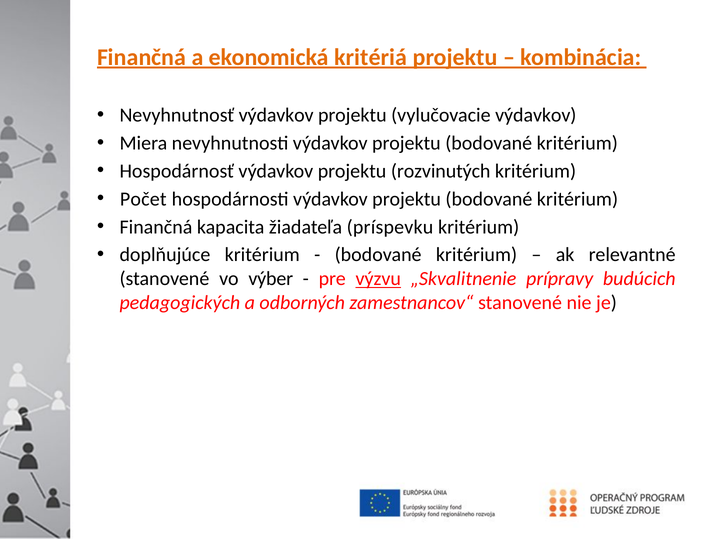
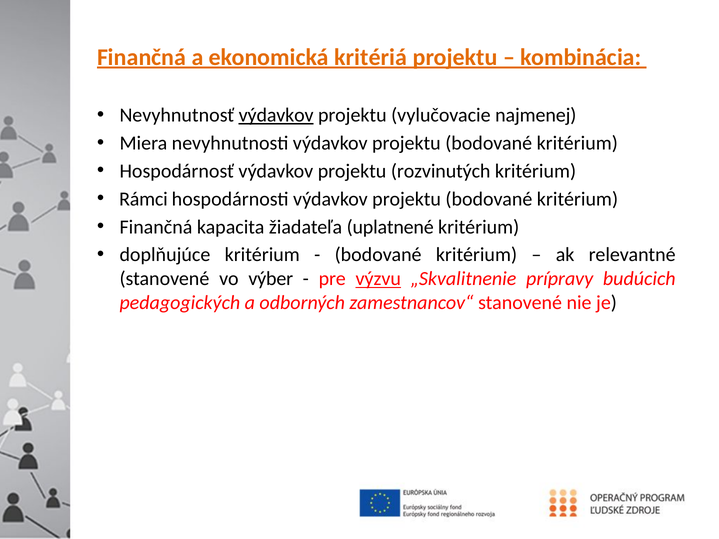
výdavkov at (276, 115) underline: none -> present
vylučovacie výdavkov: výdavkov -> najmenej
Počet: Počet -> Rámci
príspevku: príspevku -> uplatnené
